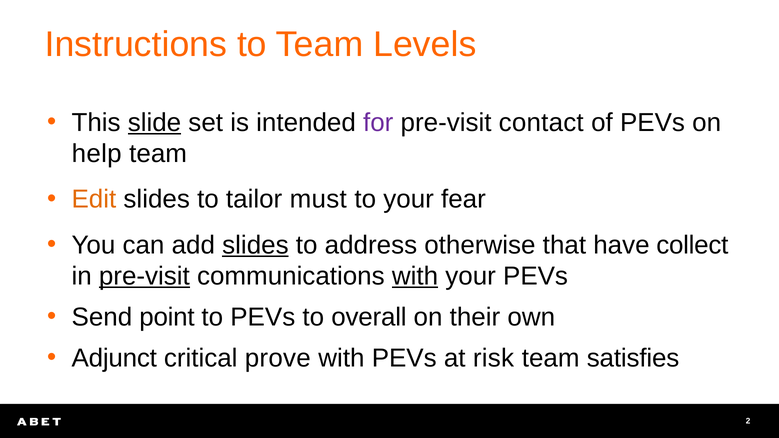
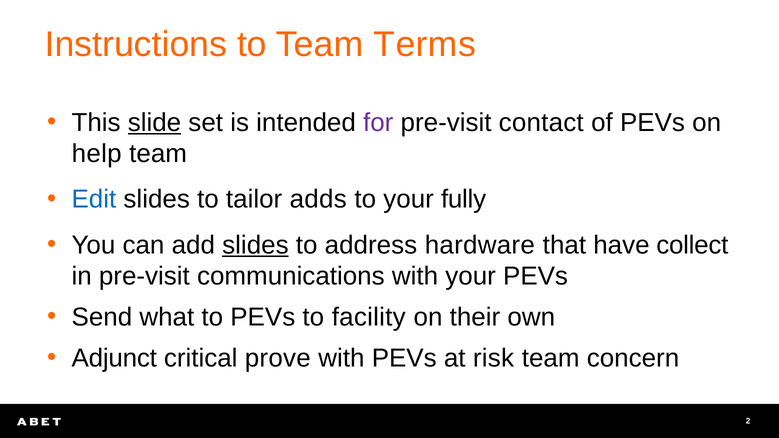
Levels: Levels -> Terms
Edit colour: orange -> blue
must: must -> adds
fear: fear -> fully
otherwise: otherwise -> hardware
pre-visit at (144, 276) underline: present -> none
with at (415, 276) underline: present -> none
point: point -> what
overall: overall -> facility
satisfies: satisfies -> concern
